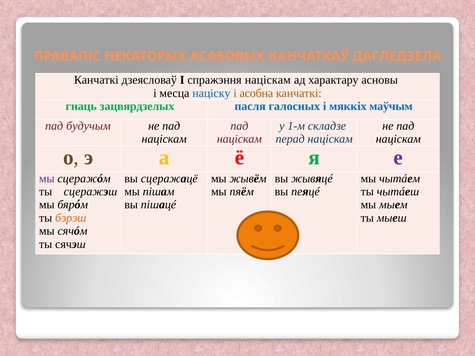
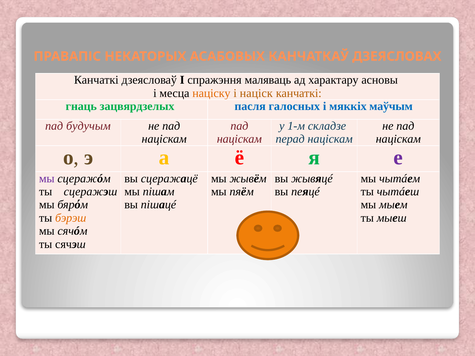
ДАГЛЕДЗЕЛА: ДАГЛЕДЗЕЛА -> ДЗЕЯСЛОВАХ
спражэння націскам: націскам -> маляваць
націску colour: blue -> orange
асобна: асобна -> націск
